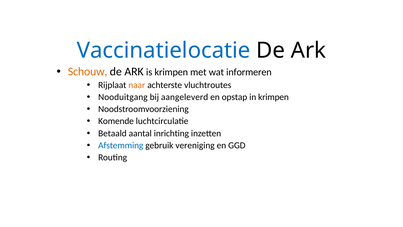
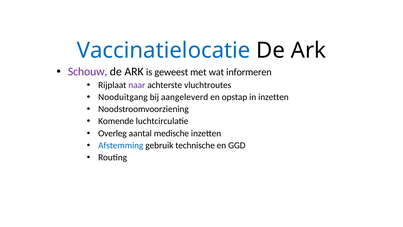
Schouw colour: orange -> purple
is krimpen: krimpen -> geweest
naar colour: orange -> purple
in krimpen: krimpen -> inzetten
Betaald: Betaald -> Overleg
inrichting: inrichting -> medische
vereniging: vereniging -> technische
